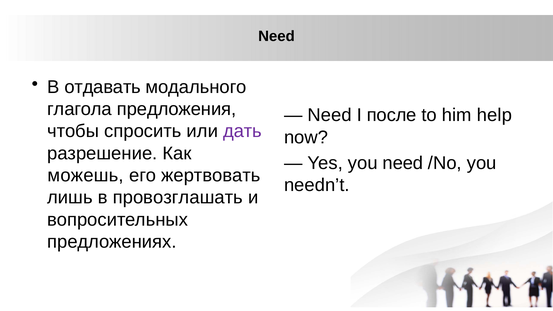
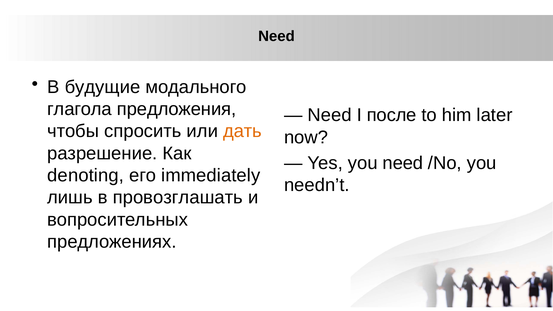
отдавать: отдавать -> будущие
help: help -> later
дать colour: purple -> orange
можешь: можешь -> denoting
жертвовать: жертвовать -> immediately
